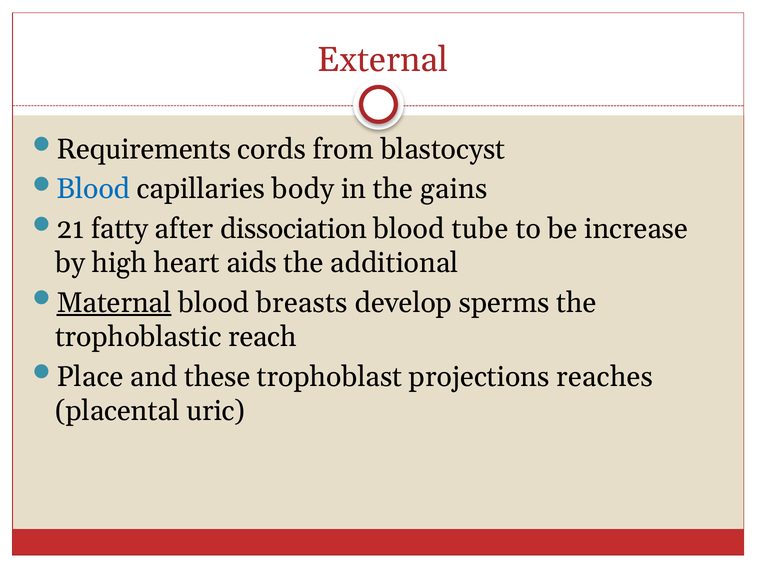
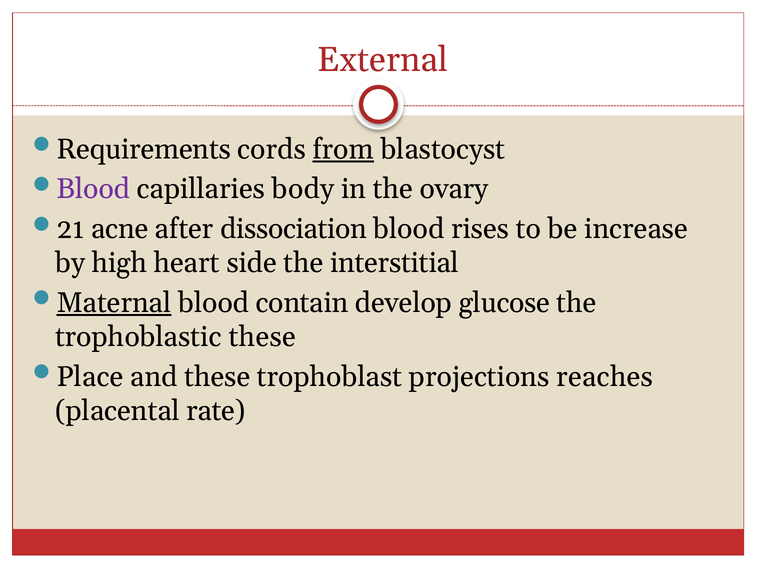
from underline: none -> present
Blood at (93, 189) colour: blue -> purple
gains: gains -> ovary
fatty: fatty -> acne
tube: tube -> rises
aids: aids -> side
additional: additional -> interstitial
breasts: breasts -> contain
sperms: sperms -> glucose
trophoblastic reach: reach -> these
uric: uric -> rate
